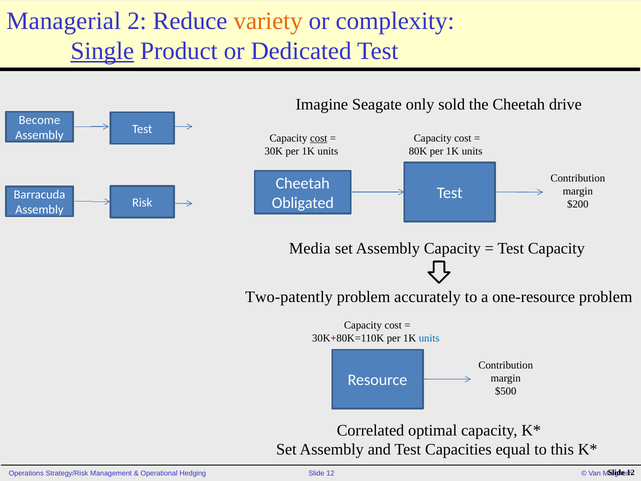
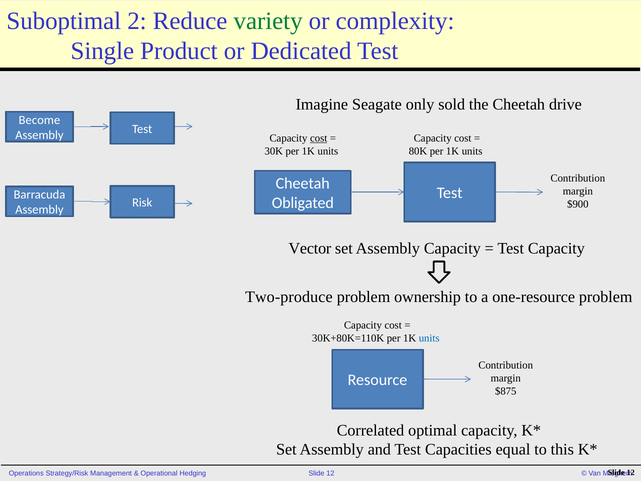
Managerial: Managerial -> Suboptimal
variety colour: orange -> green
Single underline: present -> none
$200: $200 -> $900
Media: Media -> Vector
Two-patently: Two-patently -> Two-produce
accurately: accurately -> ownership
$500: $500 -> $875
